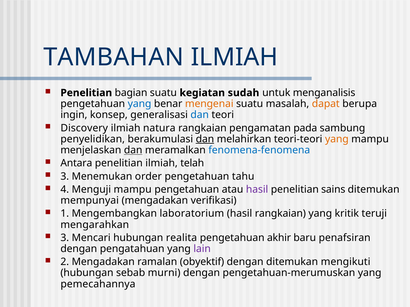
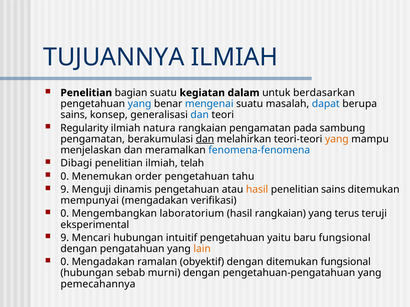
TAMBAHAN: TAMBAHAN -> TUJUANNYA
sudah: sudah -> dalam
menganalisis: menganalisis -> berdasarkan
mengenai colour: orange -> blue
dapat colour: orange -> blue
ingin at (74, 115): ingin -> sains
Discovery: Discovery -> Regularity
penyelidikan at (93, 139): penyelidikan -> pengamatan
dan at (133, 150) underline: present -> none
Antara: Antara -> Dibagi
3 at (65, 177): 3 -> 0
4 at (65, 190): 4 -> 9
Menguji mampu: mampu -> dinamis
hasil at (257, 190) colour: purple -> orange
1 at (65, 214): 1 -> 0
kritik: kritik -> terus
mengarahkan: mengarahkan -> eksperimental
3 at (65, 238): 3 -> 9
realita: realita -> intuitif
akhir: akhir -> yaitu
baru penafsiran: penafsiran -> fungsional
lain colour: purple -> orange
2 at (65, 262): 2 -> 0
ditemukan mengikuti: mengikuti -> fungsional
pengetahuan-merumuskan: pengetahuan-merumuskan -> pengetahuan-pengatahuan
